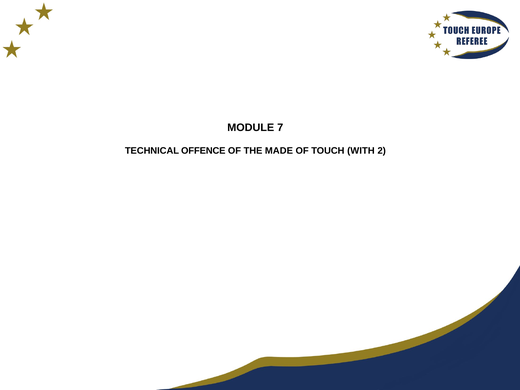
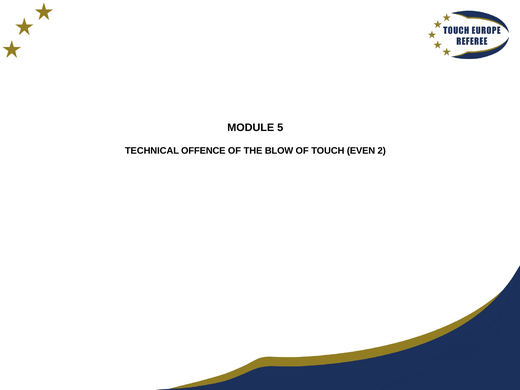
7: 7 -> 5
MADE: MADE -> BLOW
WITH: WITH -> EVEN
